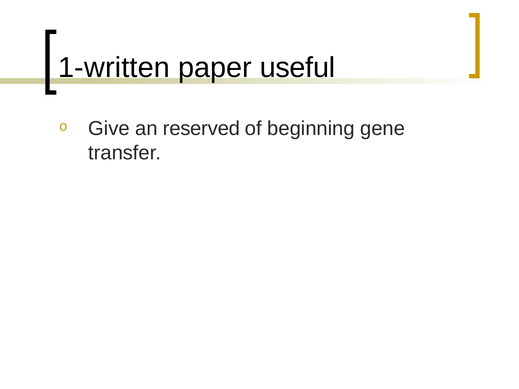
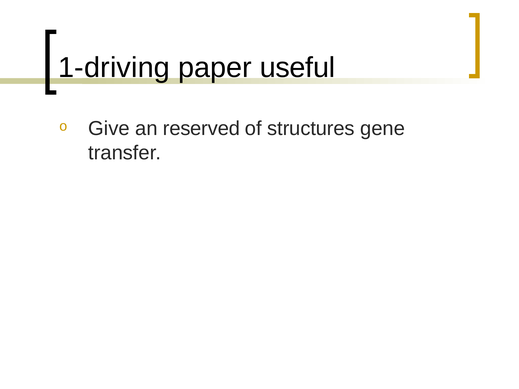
1-written: 1-written -> 1-driving
beginning: beginning -> structures
